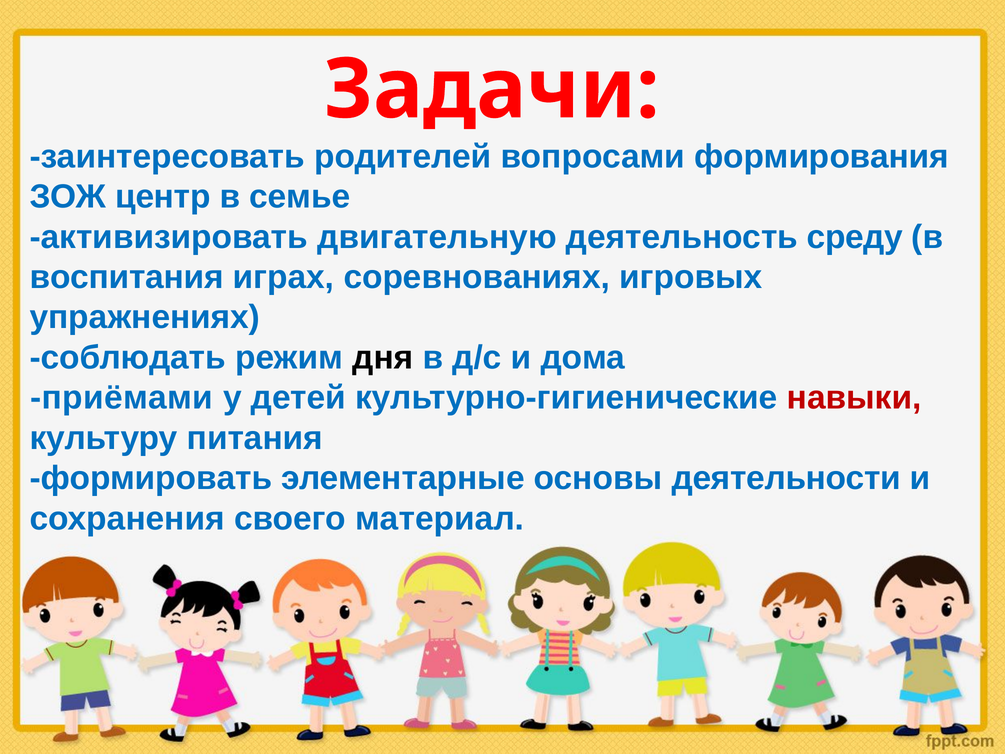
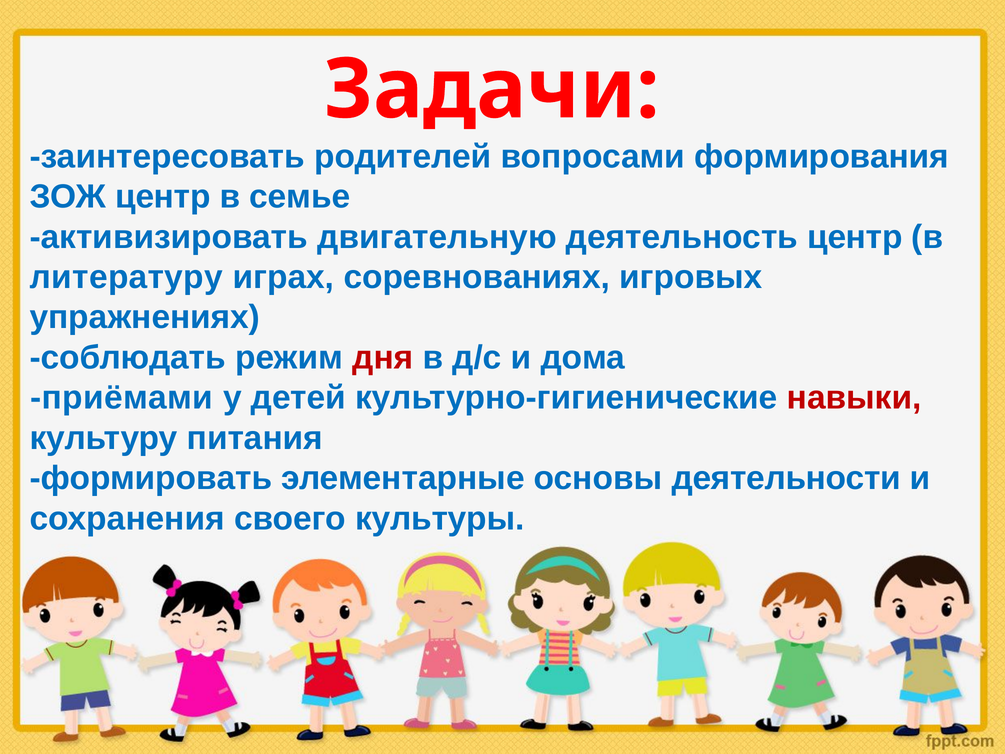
деятельность среду: среду -> центр
воспитания: воспитания -> литературу
дня colour: black -> red
материал: материал -> культуры
